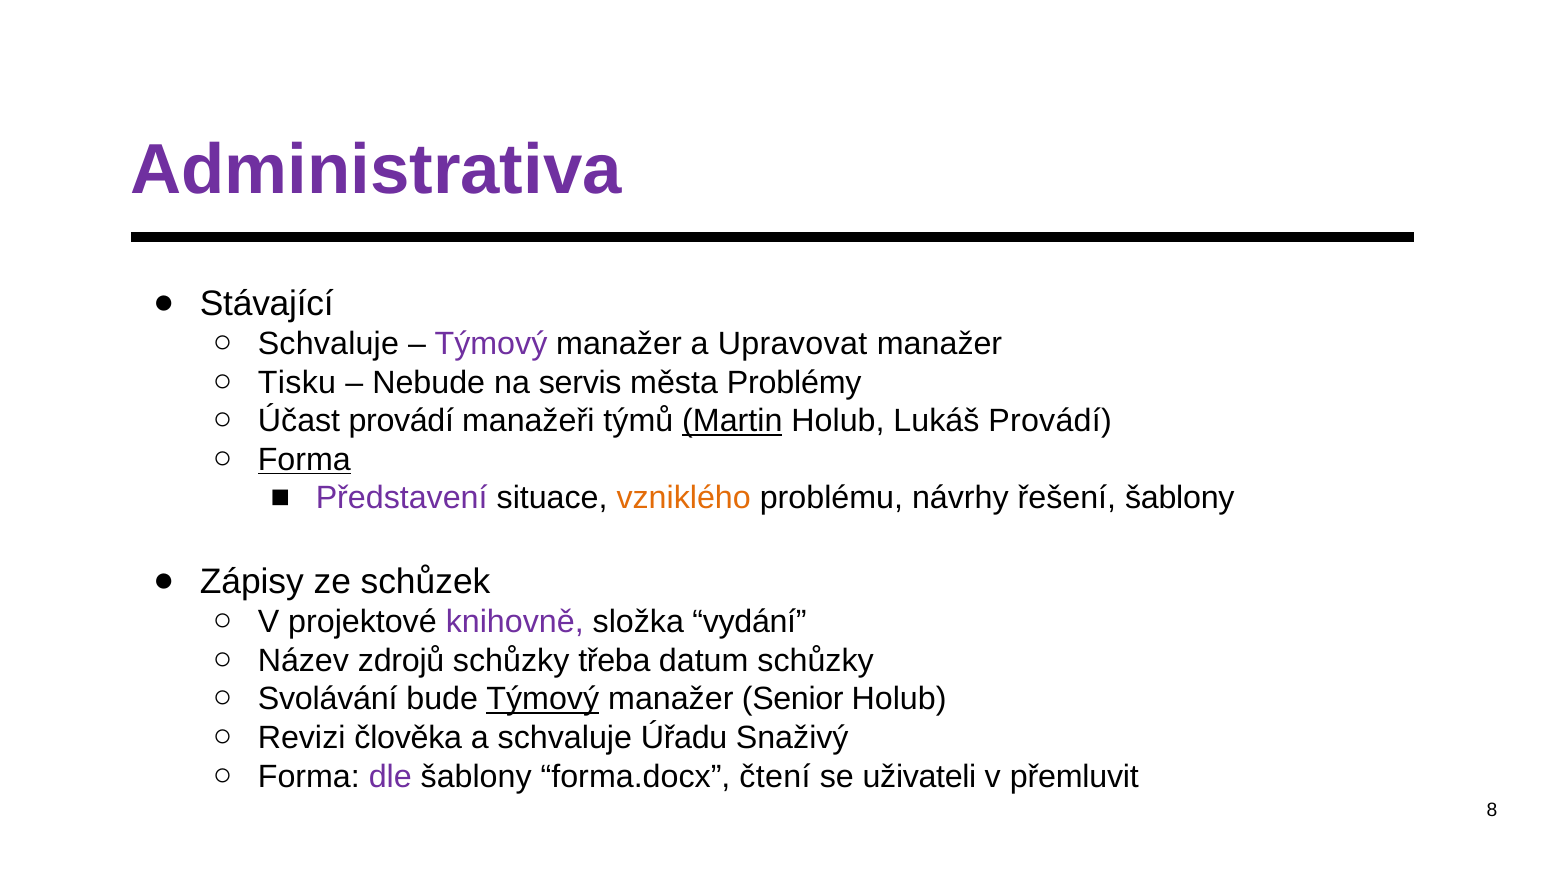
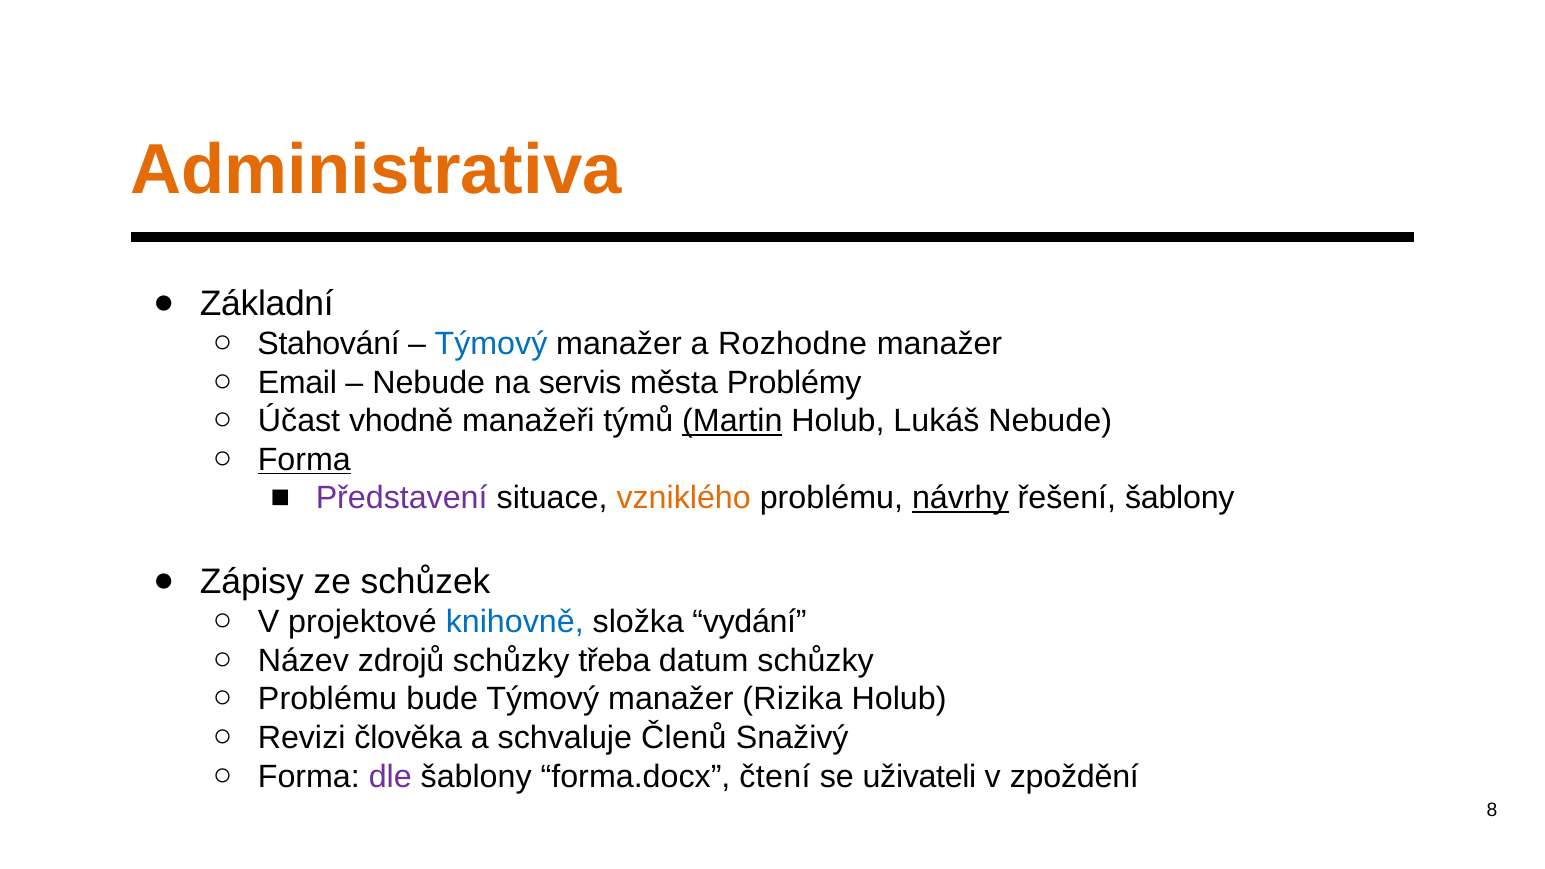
Administrativa colour: purple -> orange
Stávající: Stávající -> Základní
Schvaluje at (328, 344): Schvaluje -> Stahování
Týmový at (491, 344) colour: purple -> blue
Upravovat: Upravovat -> Rozhodne
Tisku: Tisku -> Email
Účast provádí: provádí -> vhodně
Lukáš Provádí: Provádí -> Nebude
návrhy underline: none -> present
knihovně colour: purple -> blue
Svolávání at (328, 699): Svolávání -> Problému
Týmový at (543, 699) underline: present -> none
Senior: Senior -> Rizika
Úřadu: Úřadu -> Členů
přemluvit: přemluvit -> zpoždění
